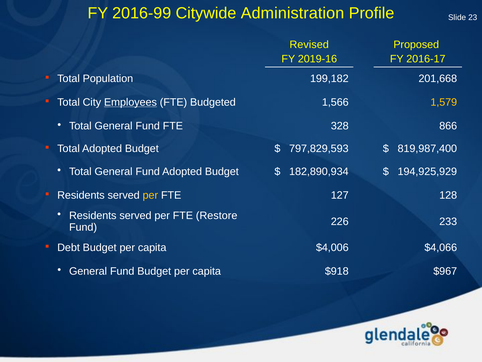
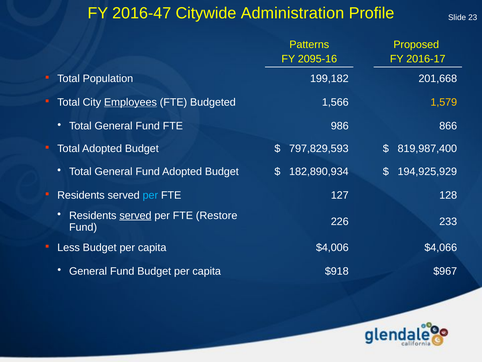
2016-99: 2016-99 -> 2016-47
Revised: Revised -> Patterns
2019-16: 2019-16 -> 2095-16
328: 328 -> 986
per at (150, 195) colour: yellow -> light blue
served at (135, 215) underline: none -> present
Debt: Debt -> Less
